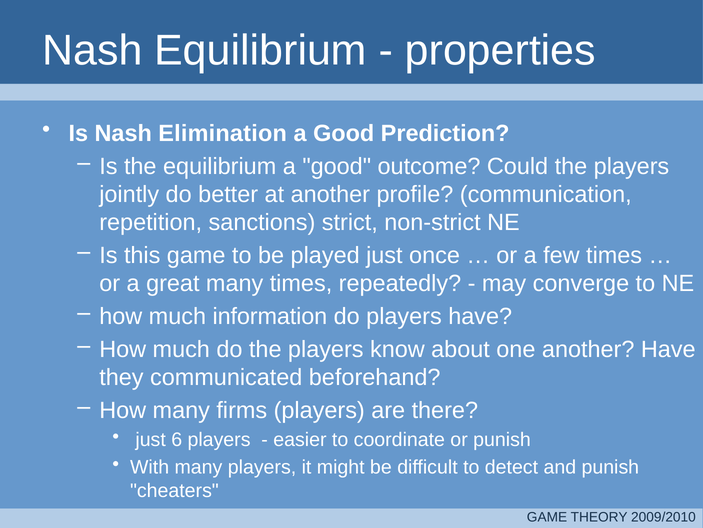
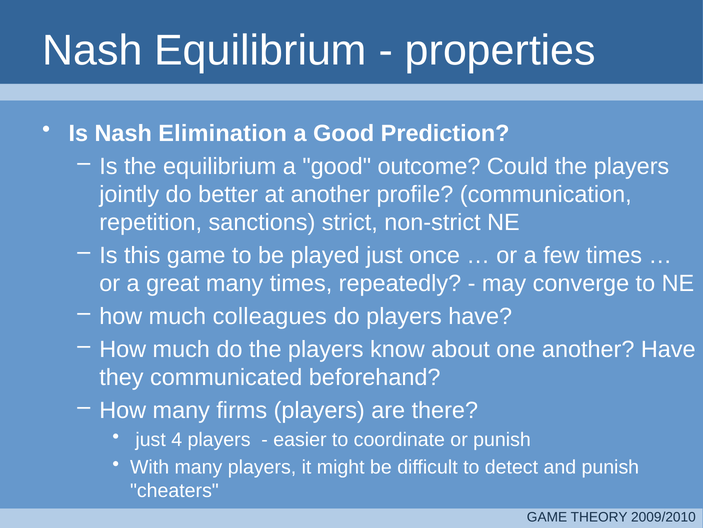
information: information -> colleagues
6: 6 -> 4
